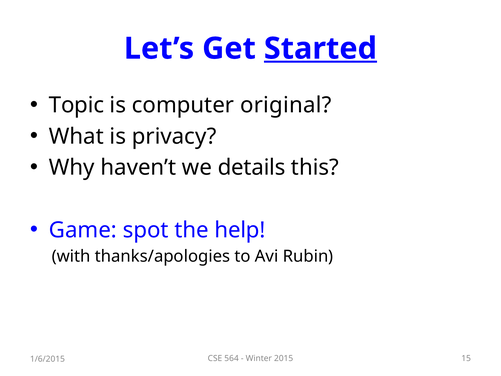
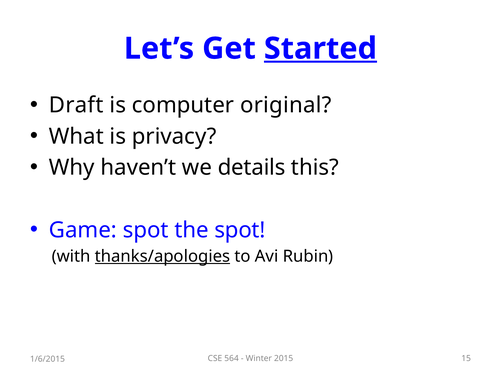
Topic: Topic -> Draft
the help: help -> spot
thanks/apologies underline: none -> present
